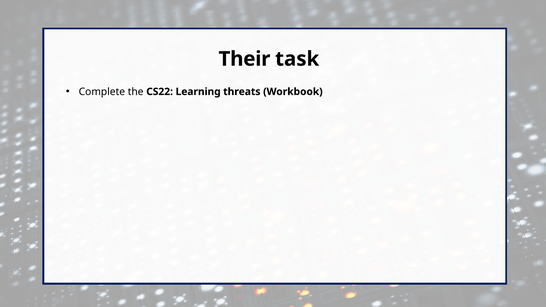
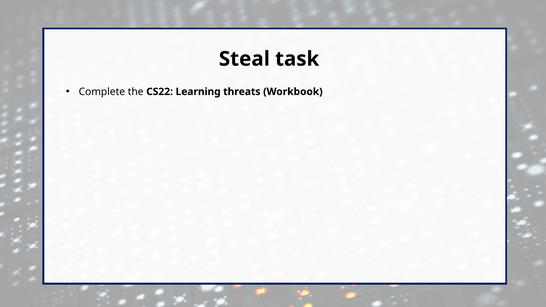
Their: Their -> Steal
